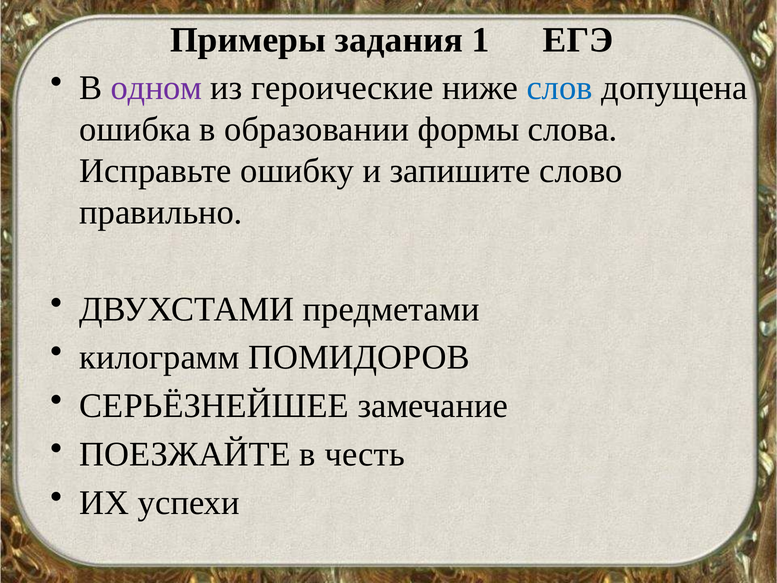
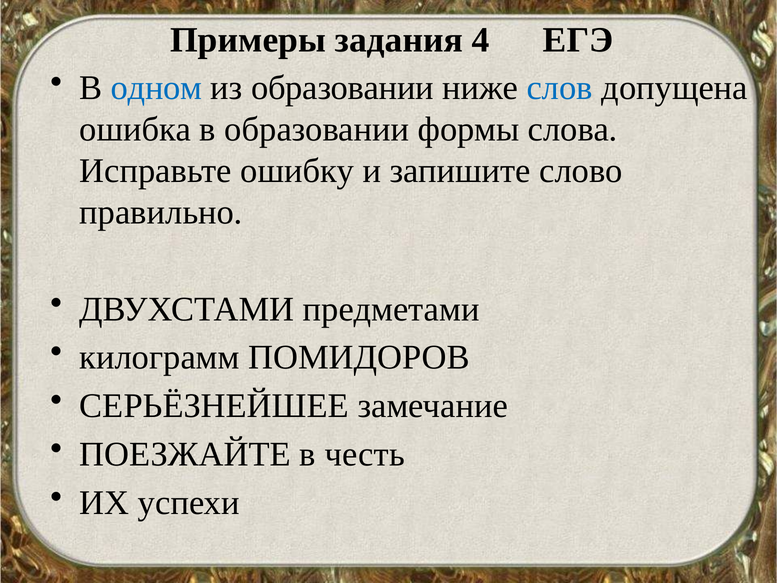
1: 1 -> 4
одном colour: purple -> blue
из героические: героические -> образовании
